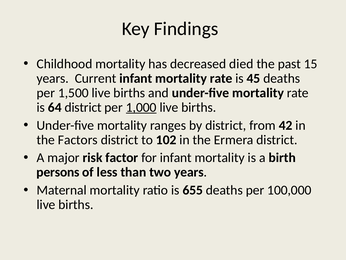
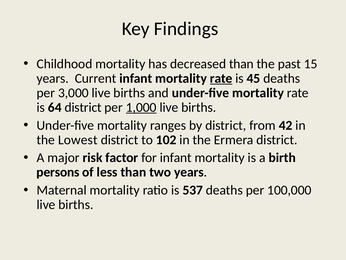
decreased died: died -> than
rate at (221, 78) underline: none -> present
1,500: 1,500 -> 3,000
Factors: Factors -> Lowest
655: 655 -> 537
